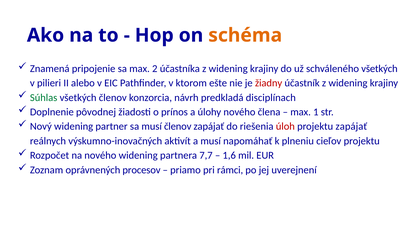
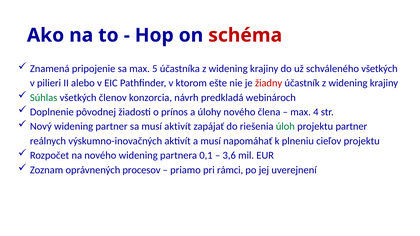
schéma colour: orange -> red
2: 2 -> 5
disciplínach: disciplínach -> webinároch
1: 1 -> 4
musí členov: členov -> aktivít
úloh colour: red -> green
projektu zapájať: zapájať -> partner
7,7: 7,7 -> 0,1
1,6: 1,6 -> 3,6
